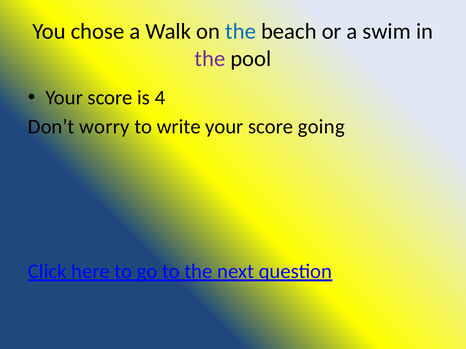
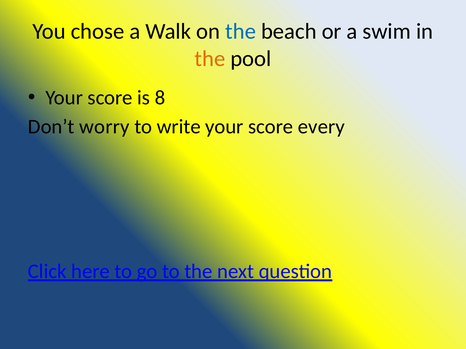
the at (210, 59) colour: purple -> orange
4: 4 -> 8
going: going -> every
